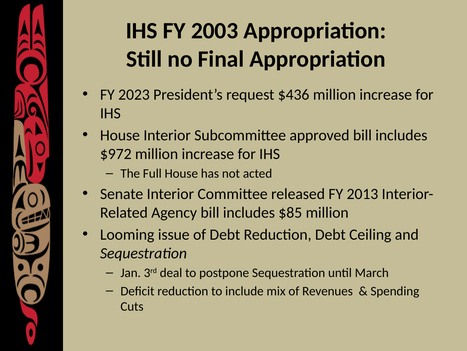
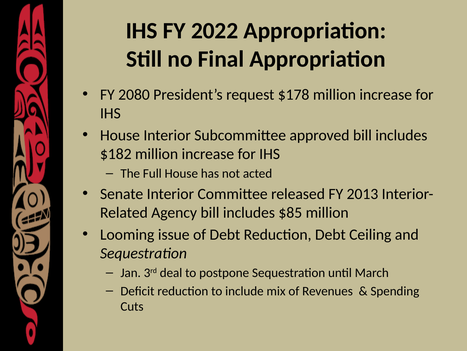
2003: 2003 -> 2022
2023: 2023 -> 2080
$436: $436 -> $178
$972: $972 -> $182
